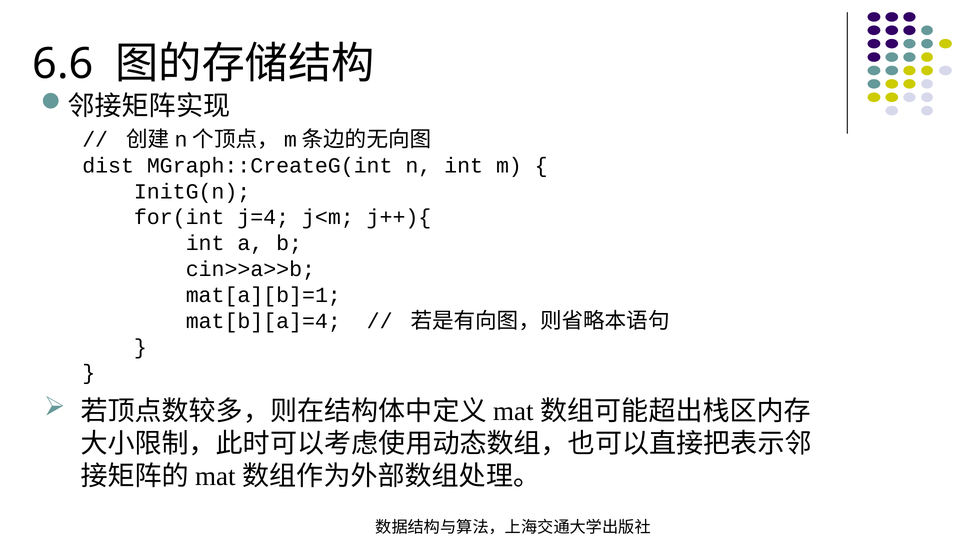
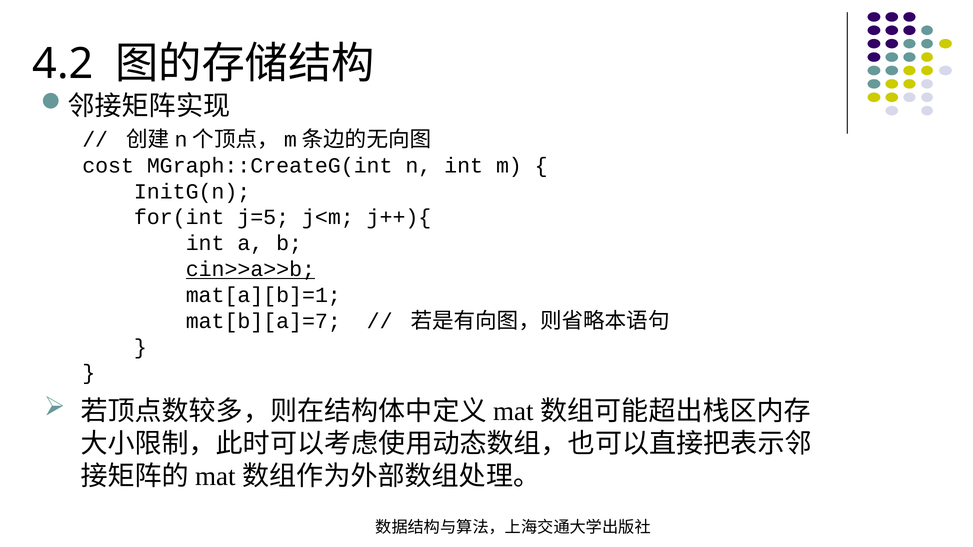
6.6: 6.6 -> 4.2
dist: dist -> cost
j=4: j=4 -> j=5
cin>>a>>b underline: none -> present
mat[b][a]=4: mat[b][a]=4 -> mat[b][a]=7
